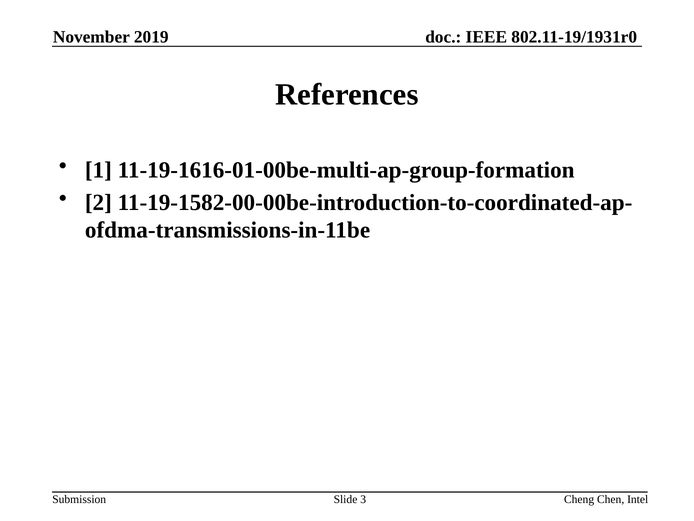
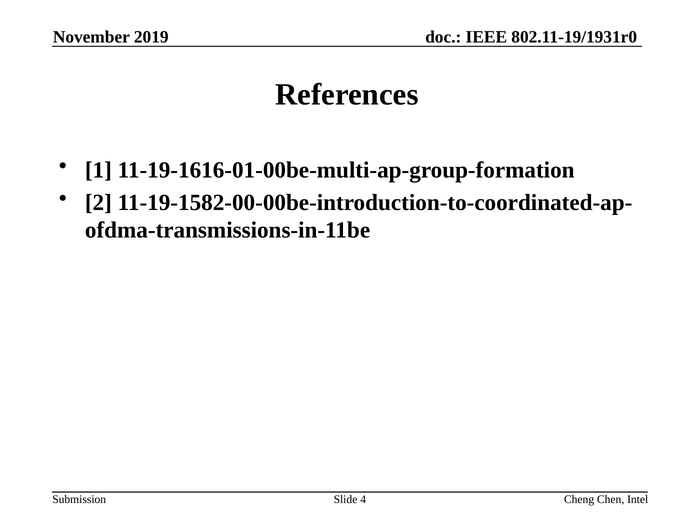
3: 3 -> 4
